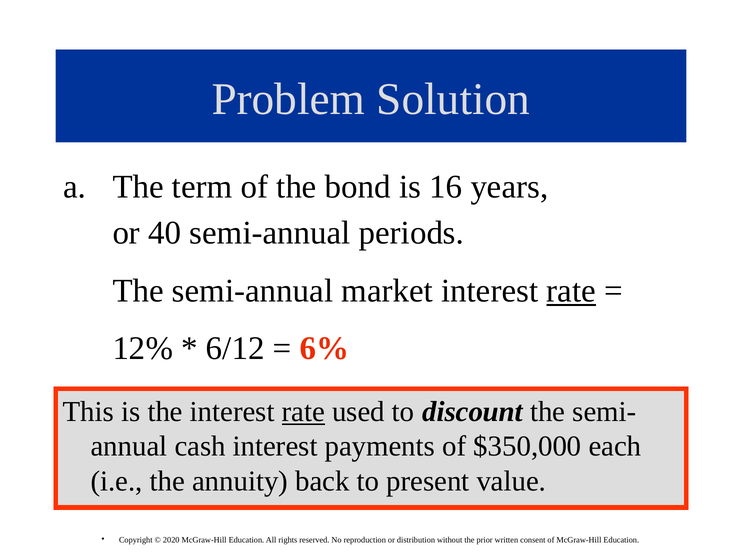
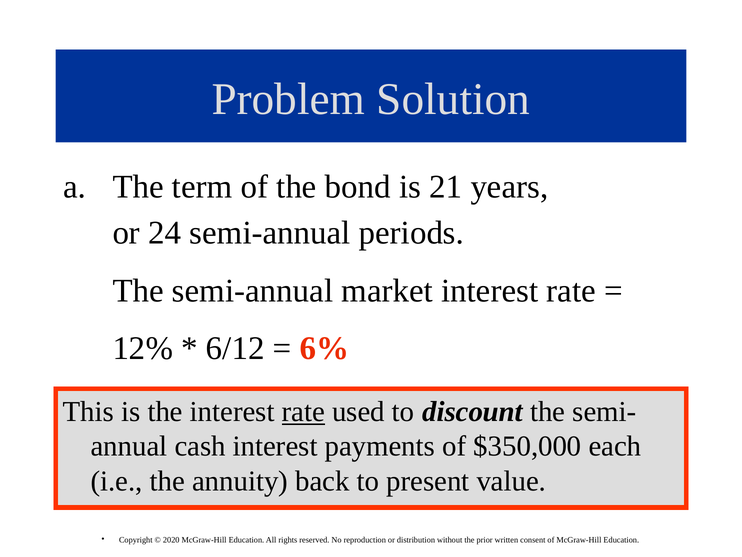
16: 16 -> 21
40: 40 -> 24
rate at (571, 290) underline: present -> none
